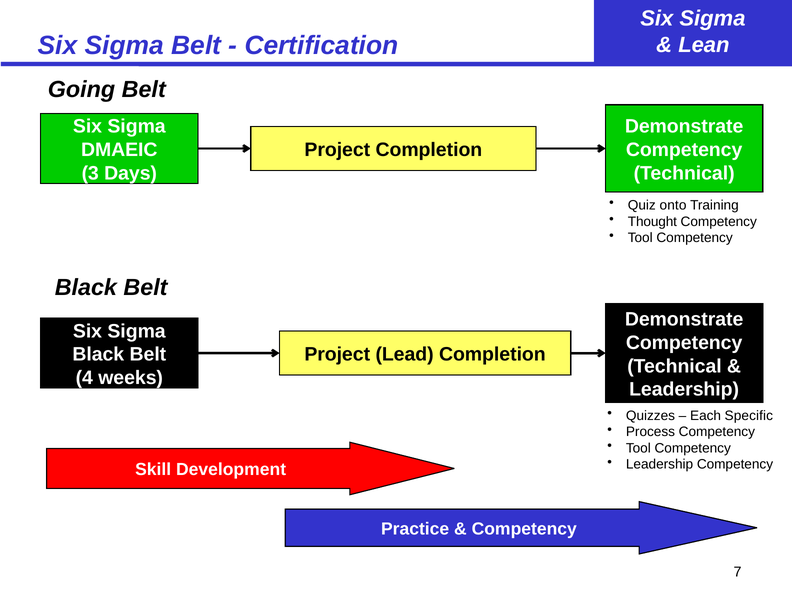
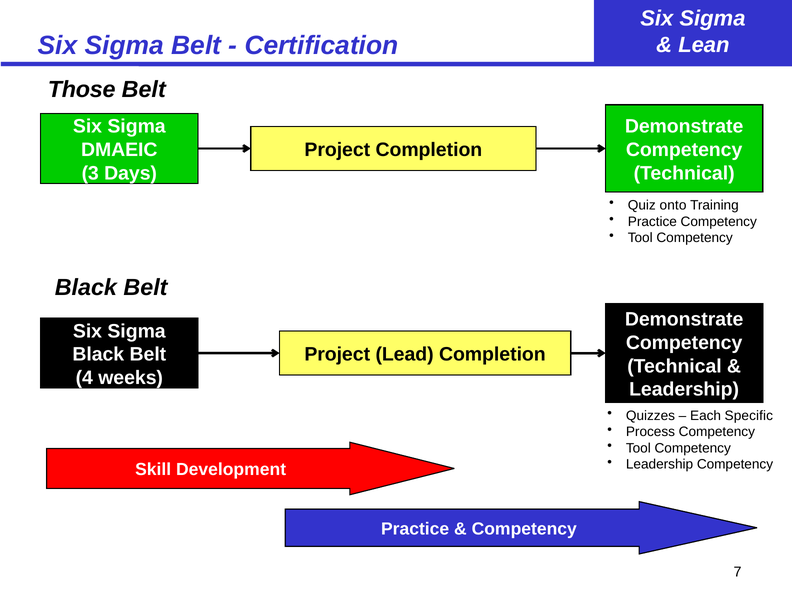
Going: Going -> Those
Thought at (652, 222): Thought -> Practice
